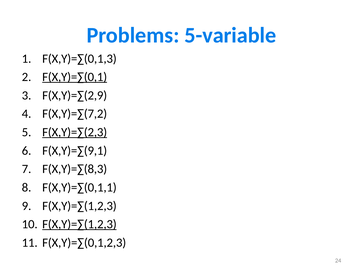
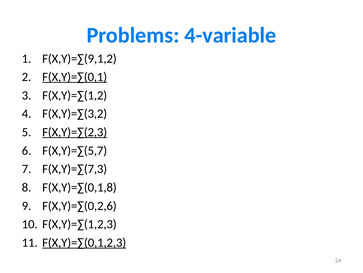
5-variable: 5-variable -> 4-variable
F(X,Y)=∑(0,1,3: F(X,Y)=∑(0,1,3 -> F(X,Y)=∑(9,1,2
F(X,Y)=∑(2,9: F(X,Y)=∑(2,9 -> F(X,Y)=∑(1,2
F(X,Y)=∑(7,2: F(X,Y)=∑(7,2 -> F(X,Y)=∑(3,2
F(X,Y)=∑(9,1: F(X,Y)=∑(9,1 -> F(X,Y)=∑(5,7
F(X,Y)=∑(8,3: F(X,Y)=∑(8,3 -> F(X,Y)=∑(7,3
F(X,Y)=∑(0,1,1: F(X,Y)=∑(0,1,1 -> F(X,Y)=∑(0,1,8
F(X,Y)=∑(1,2,3 at (79, 205): F(X,Y)=∑(1,2,3 -> F(X,Y)=∑(0,2,6
F(X,Y)=∑(1,2,3 at (79, 224) underline: present -> none
F(X,Y)=∑(0,1,2,3 underline: none -> present
